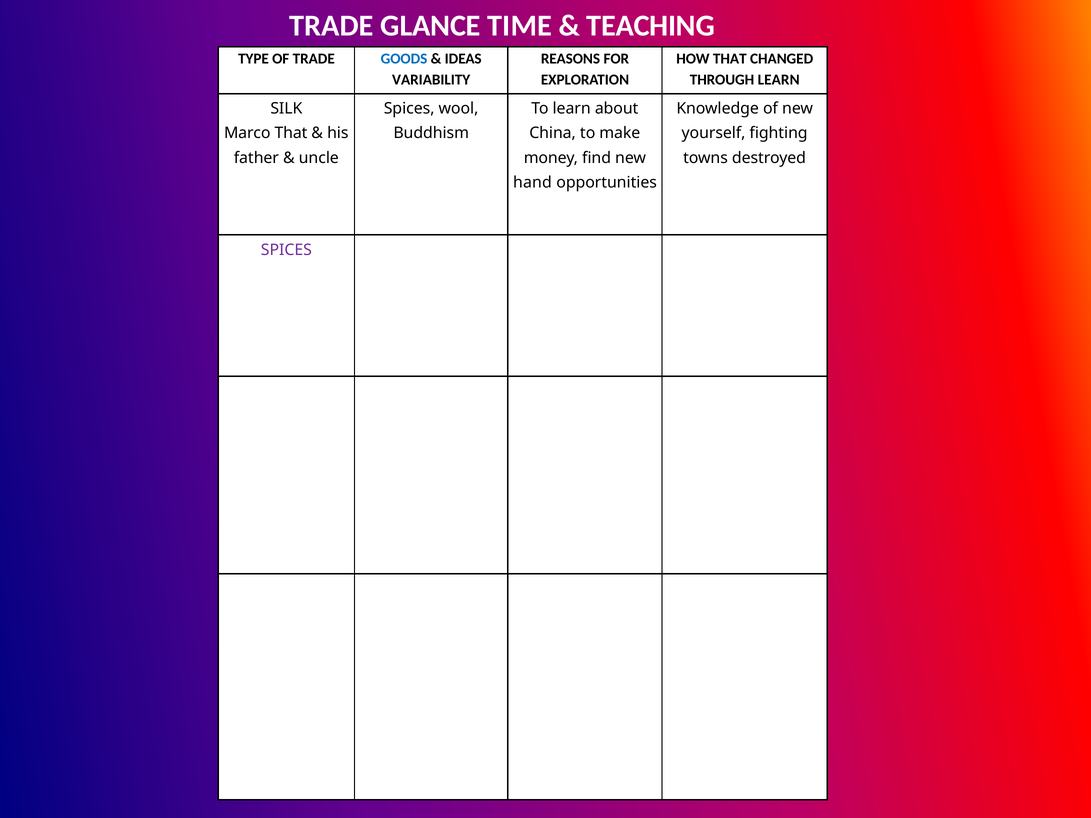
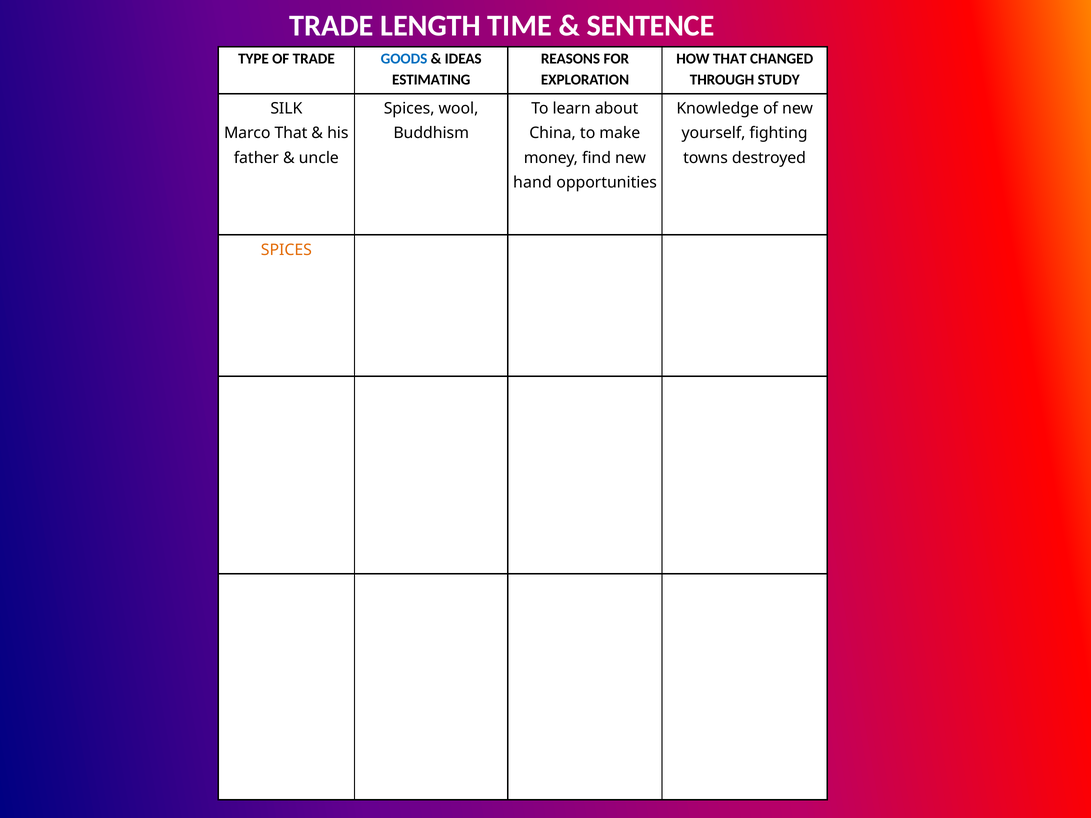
GLANCE: GLANCE -> LENGTH
TEACHING: TEACHING -> SENTENCE
VARIABILITY: VARIABILITY -> ESTIMATING
THROUGH LEARN: LEARN -> STUDY
SPICES at (286, 250) colour: purple -> orange
